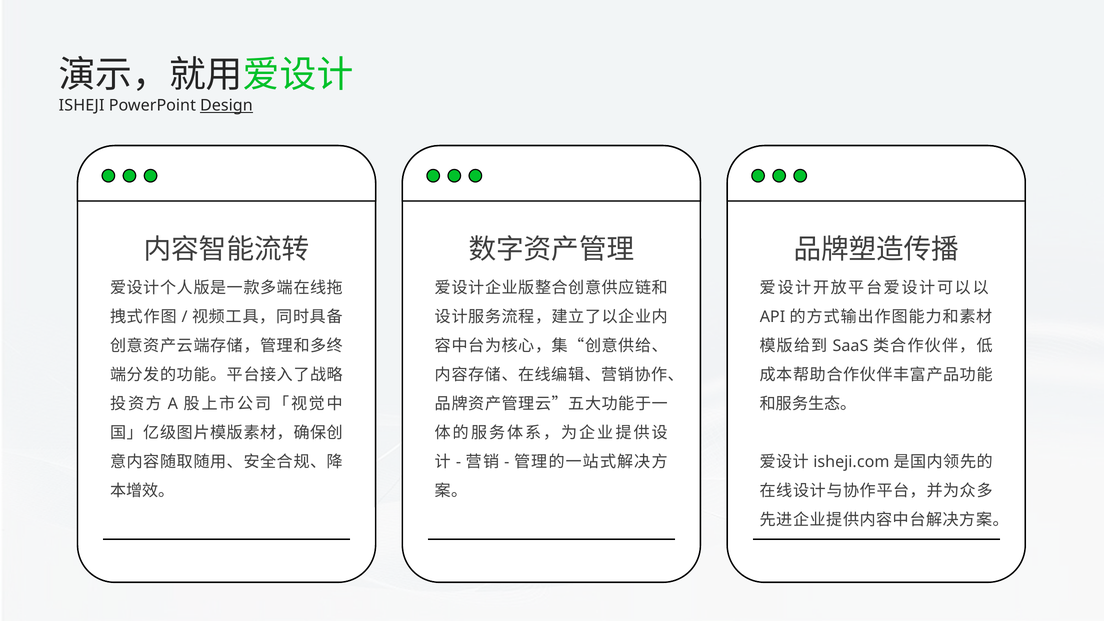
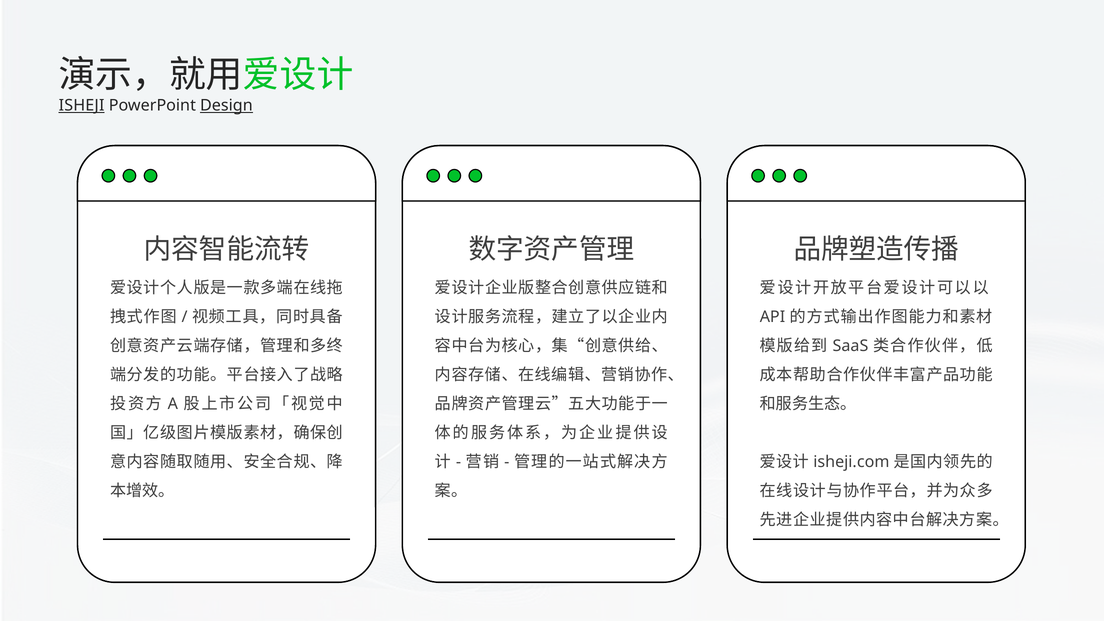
ISHEJI underline: none -> present
